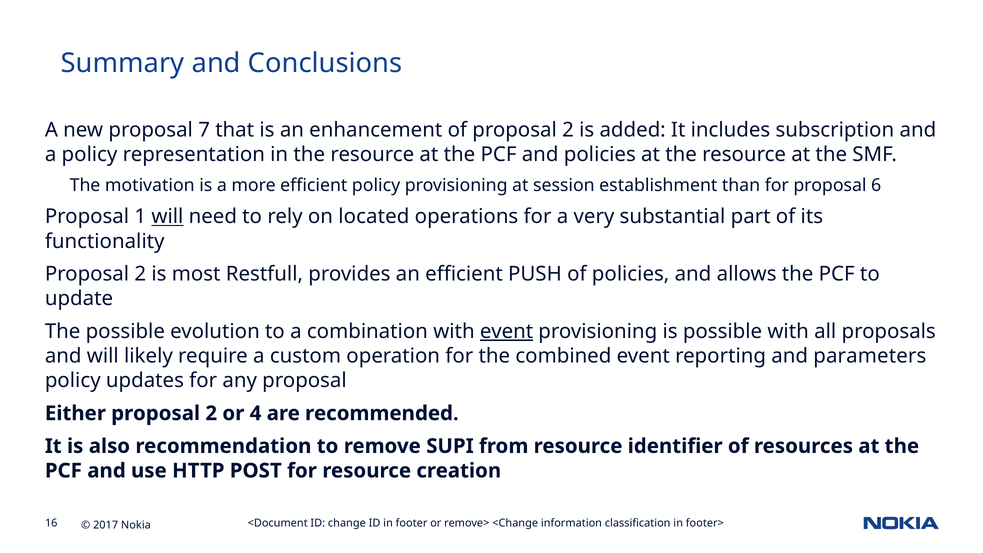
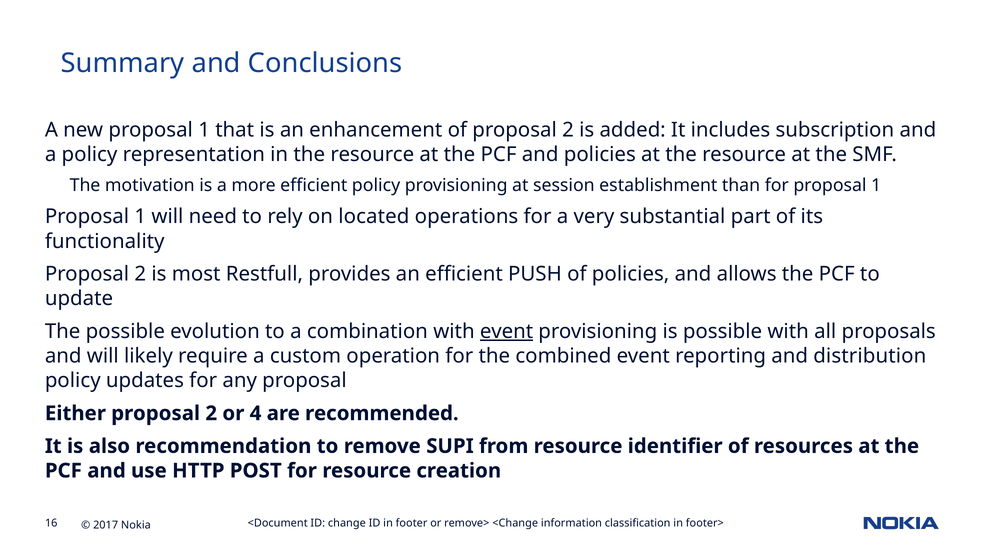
new proposal 7: 7 -> 1
for proposal 6: 6 -> 1
will at (167, 217) underline: present -> none
parameters: parameters -> distribution
